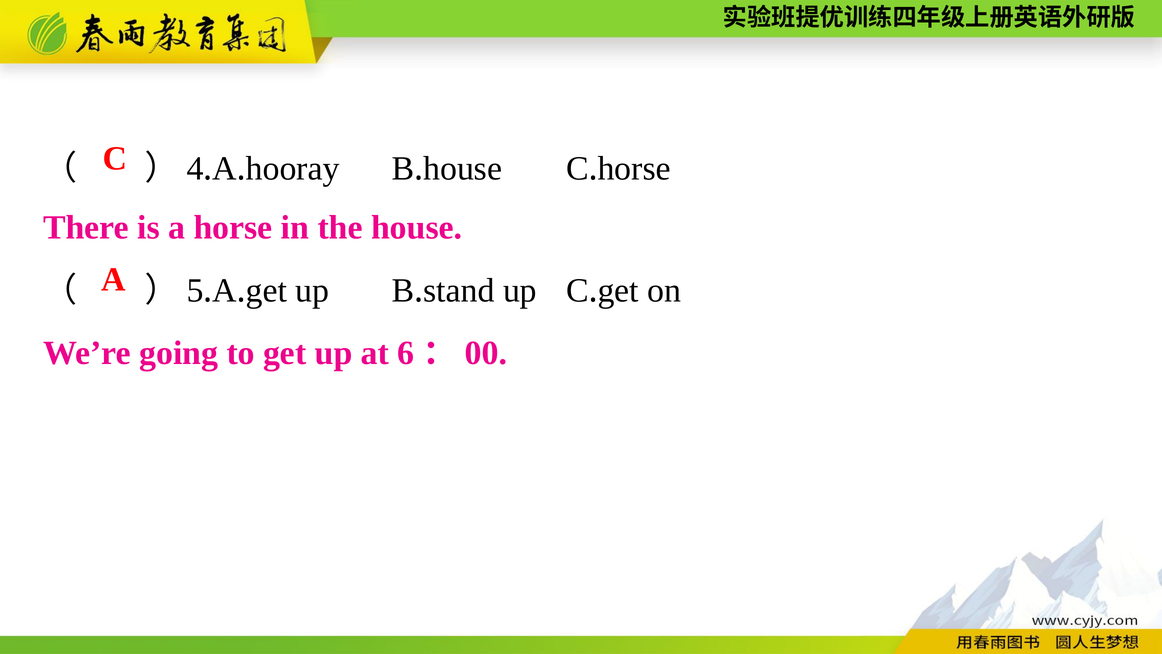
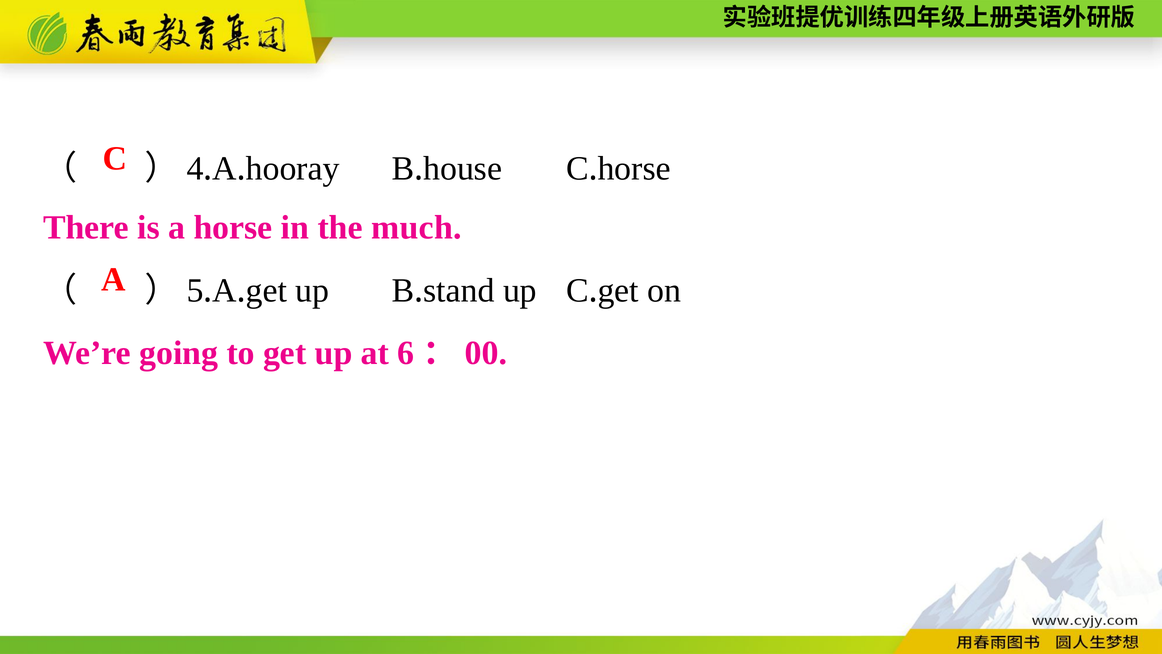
the house: house -> much
